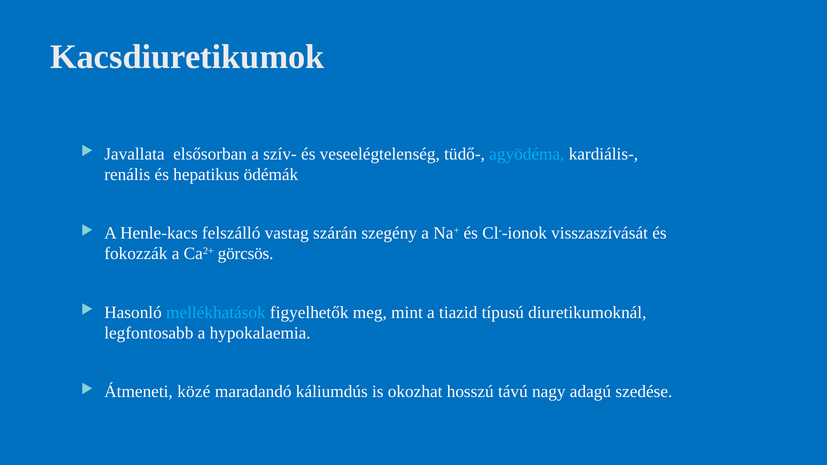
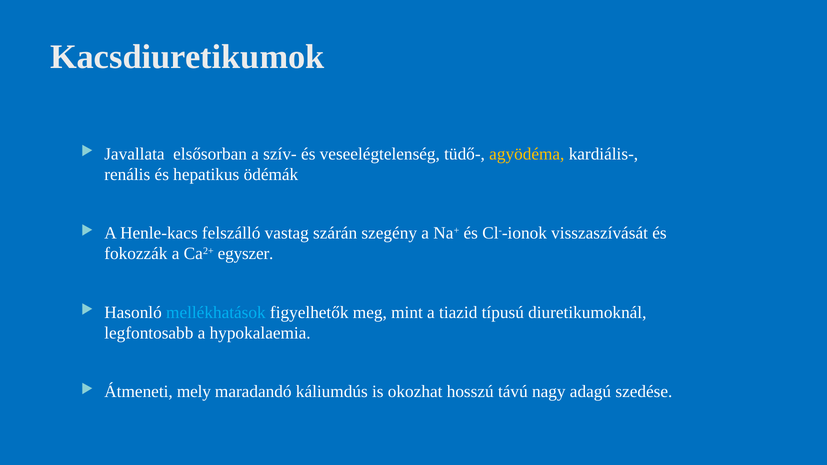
agyödéma colour: light blue -> yellow
görcsös: görcsös -> egyszer
közé: közé -> mely
